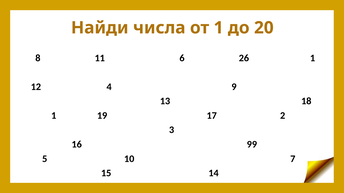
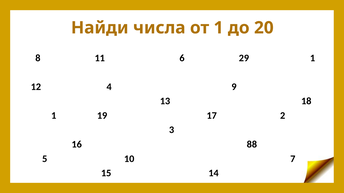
26: 26 -> 29
99: 99 -> 88
